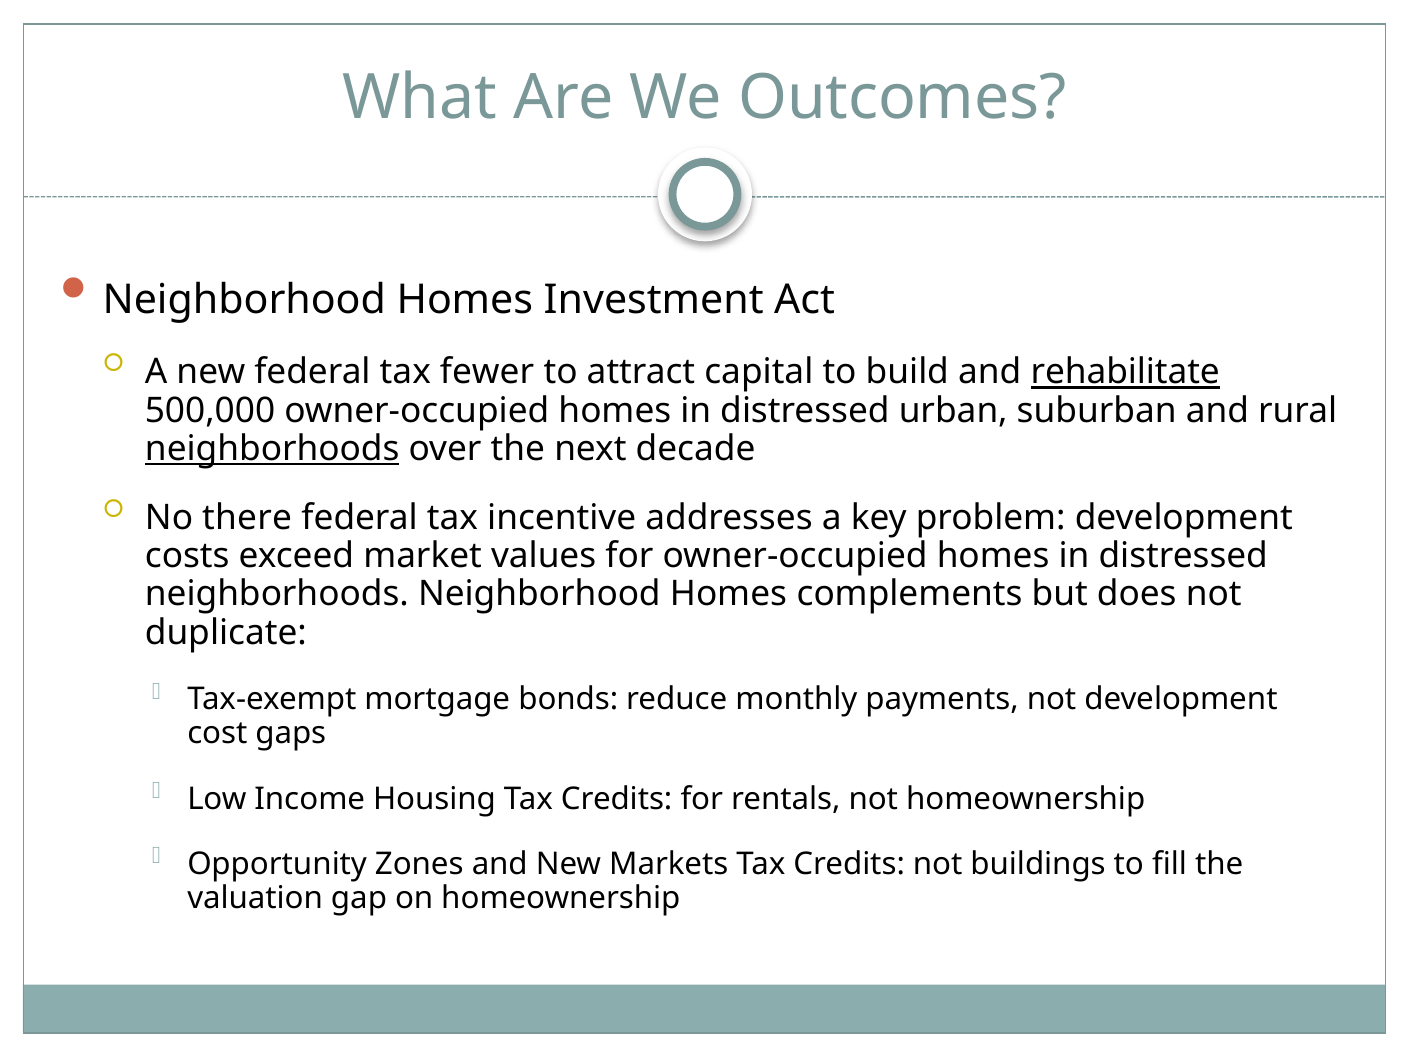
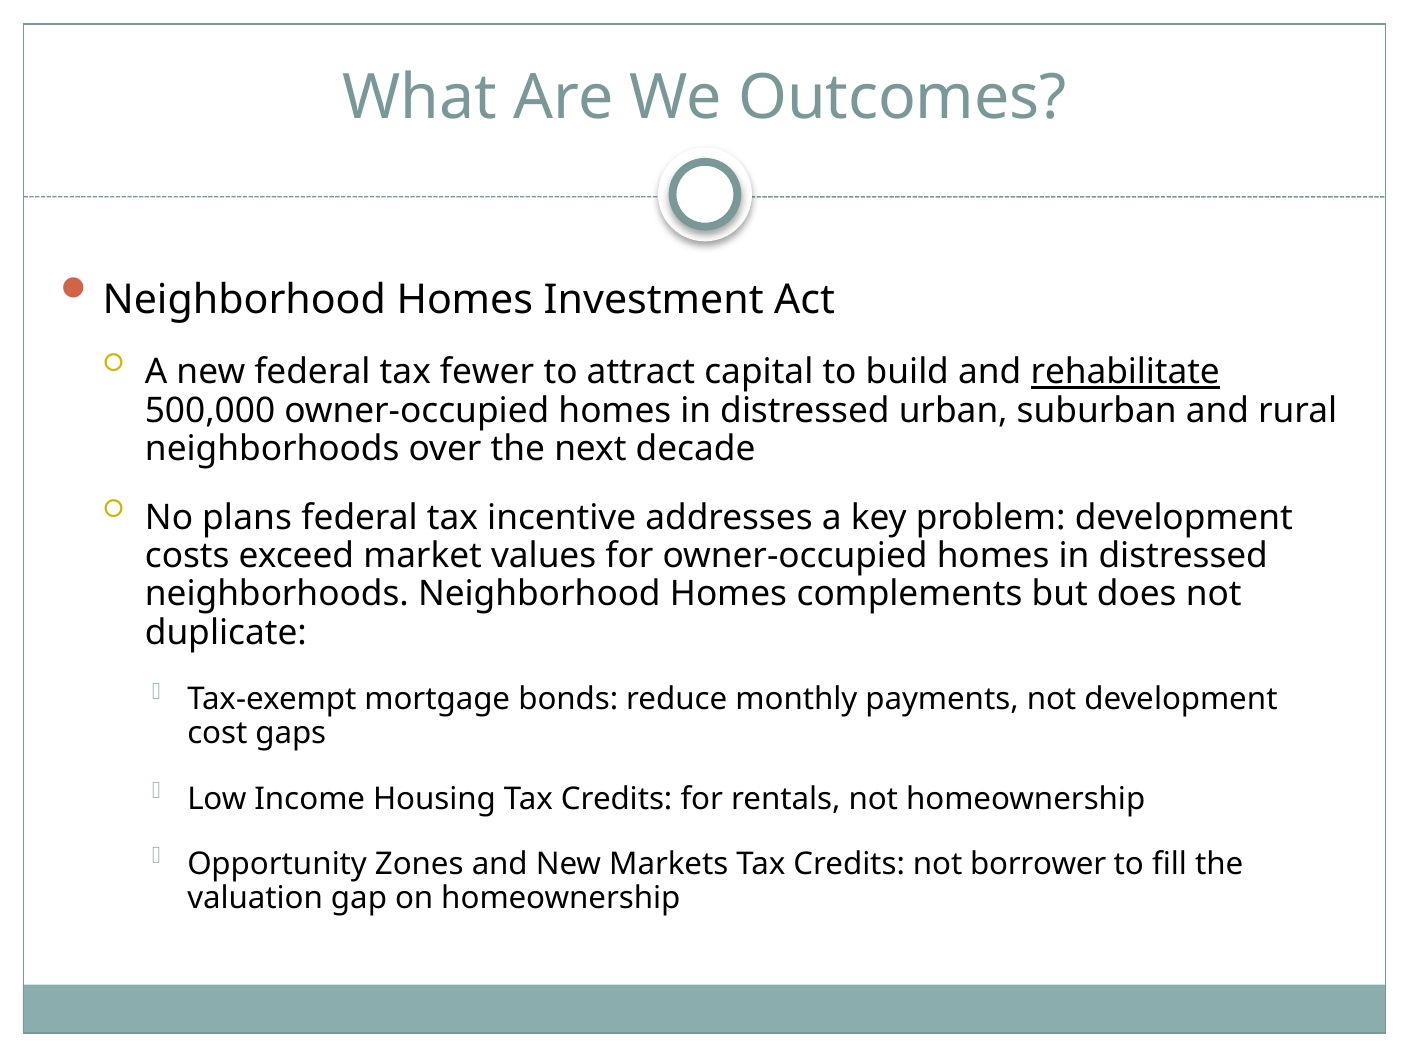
neighborhoods at (272, 449) underline: present -> none
there: there -> plans
buildings: buildings -> borrower
